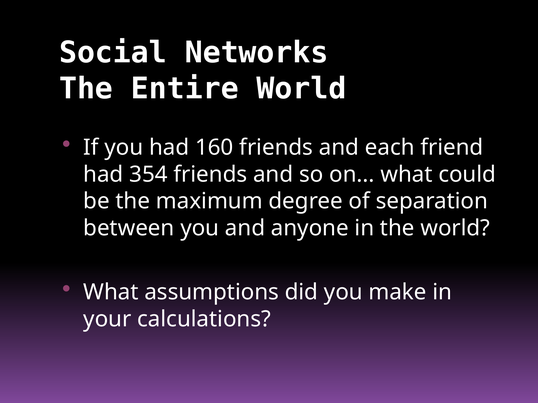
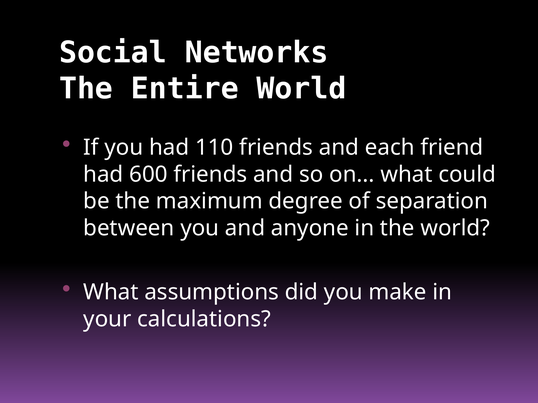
160: 160 -> 110
354: 354 -> 600
